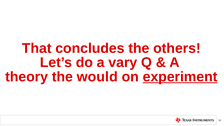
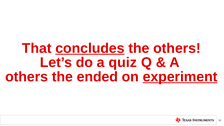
concludes underline: none -> present
vary: vary -> quiz
theory at (27, 77): theory -> others
would: would -> ended
